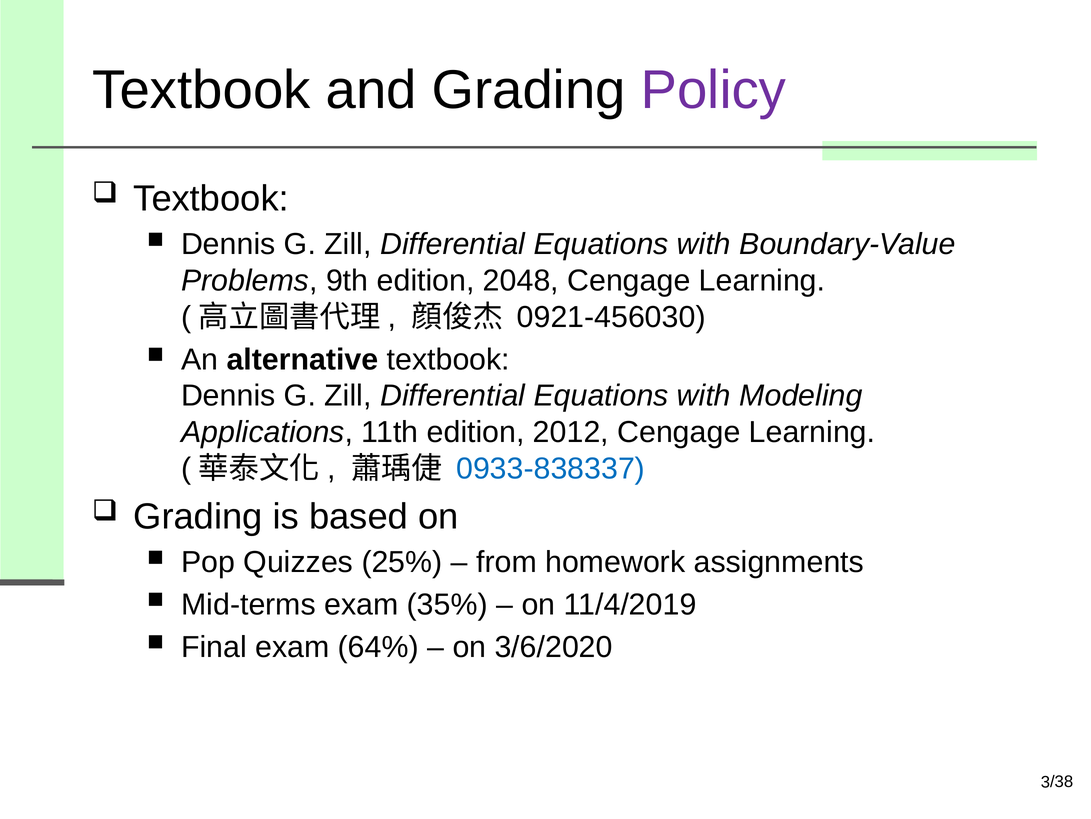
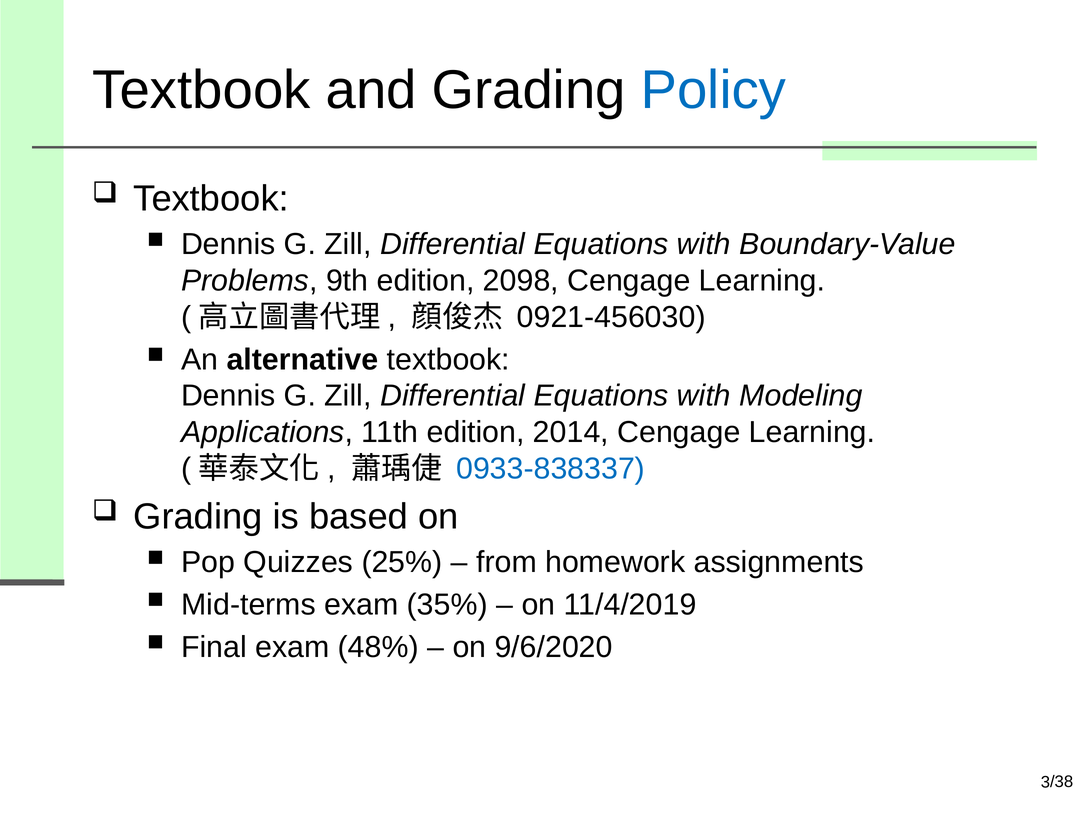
Policy colour: purple -> blue
2048: 2048 -> 2098
2012: 2012 -> 2014
64%: 64% -> 48%
3/6/2020: 3/6/2020 -> 9/6/2020
